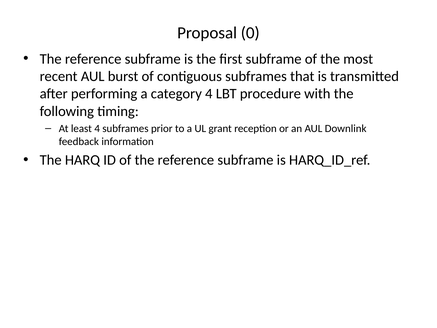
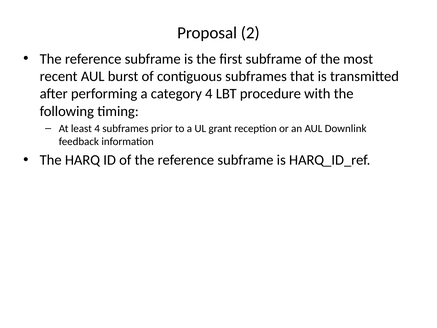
0: 0 -> 2
